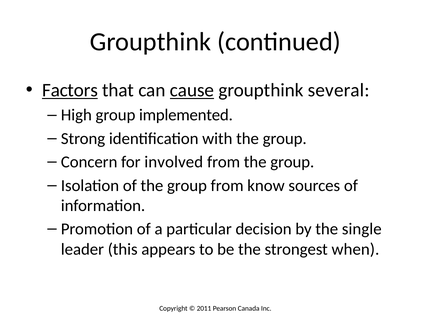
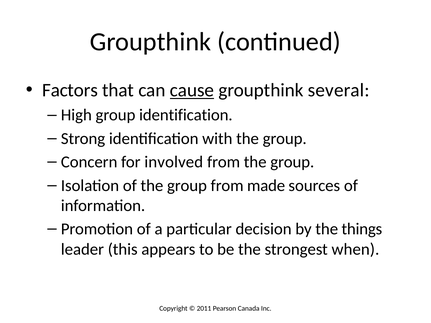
Factors underline: present -> none
group implemented: implemented -> identification
know: know -> made
single: single -> things
